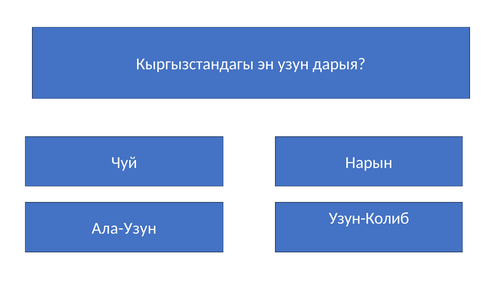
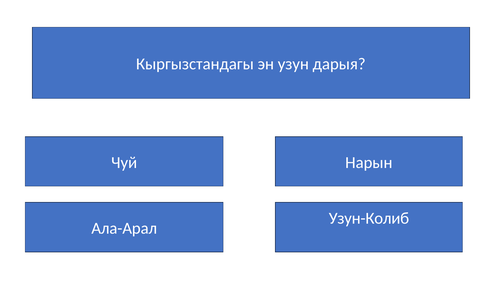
Ала-Узун: Ала-Узун -> Ала-Арал
